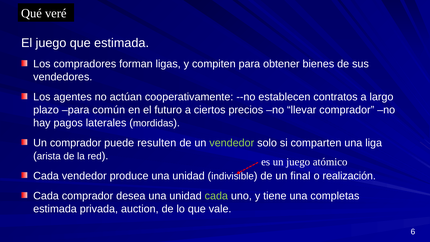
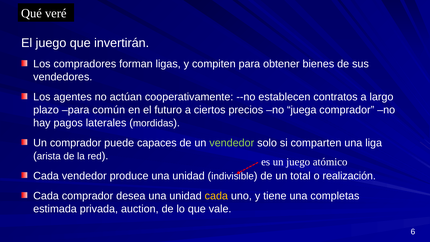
que estimada: estimada -> invertirán
llevar: llevar -> juega
resulten: resulten -> capaces
final: final -> total
cada at (216, 196) colour: light green -> yellow
